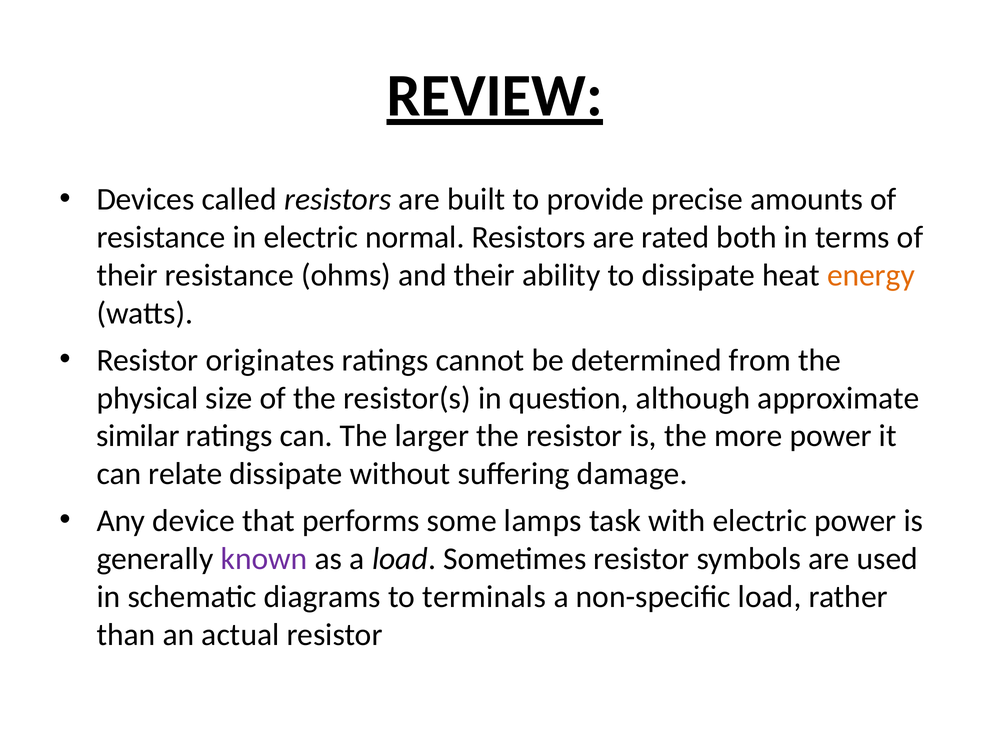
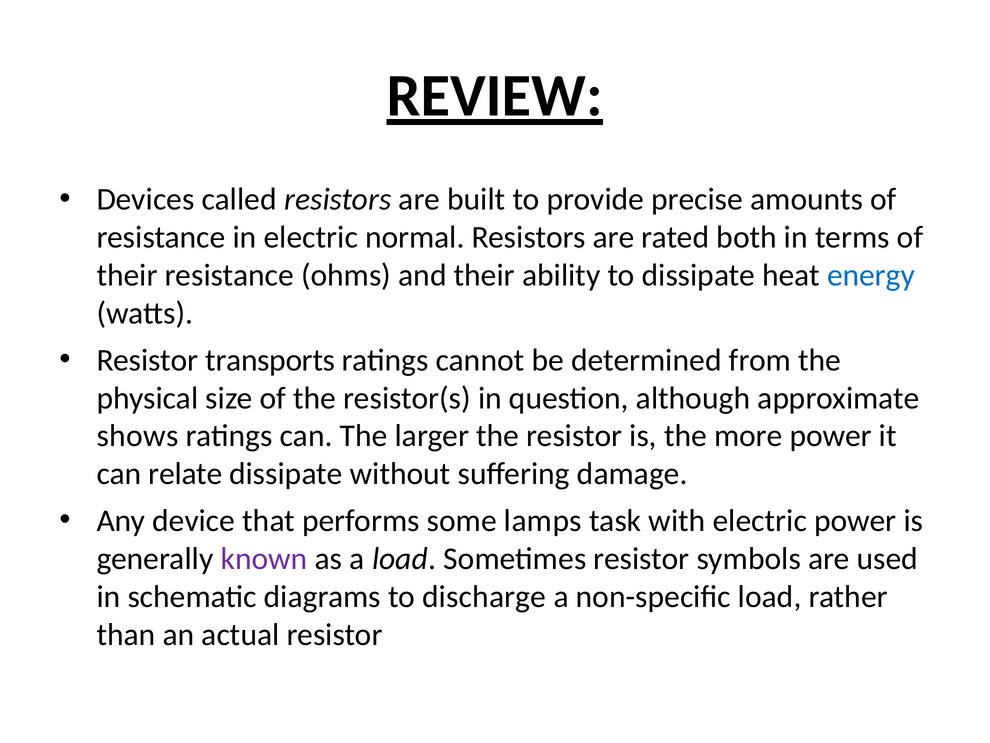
energy colour: orange -> blue
originates: originates -> transports
similar: similar -> shows
terminals: terminals -> discharge
